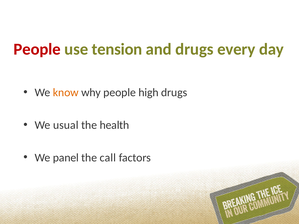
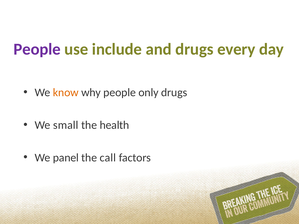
People at (37, 49) colour: red -> purple
tension: tension -> include
high: high -> only
usual: usual -> small
